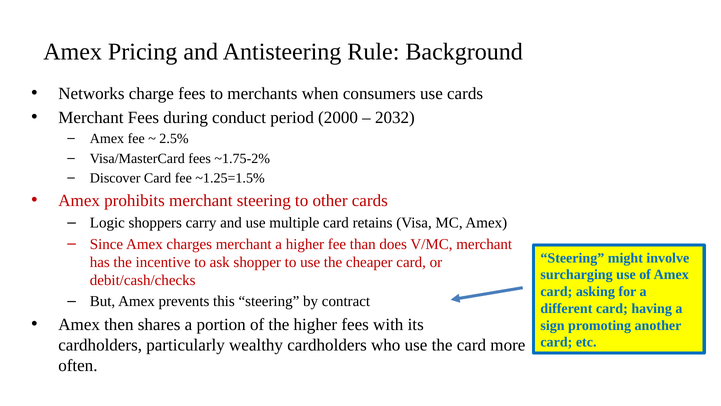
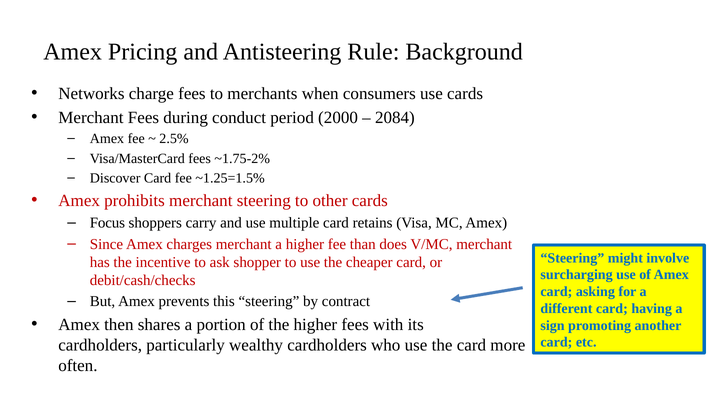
2032: 2032 -> 2084
Logic: Logic -> Focus
